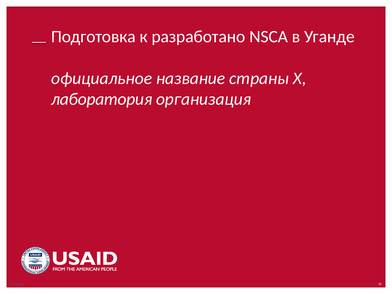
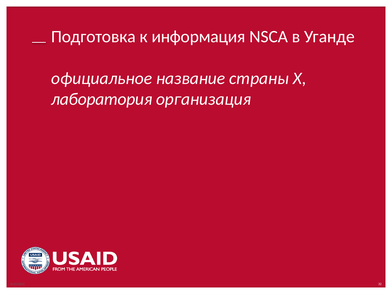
разработано: разработано -> информация
